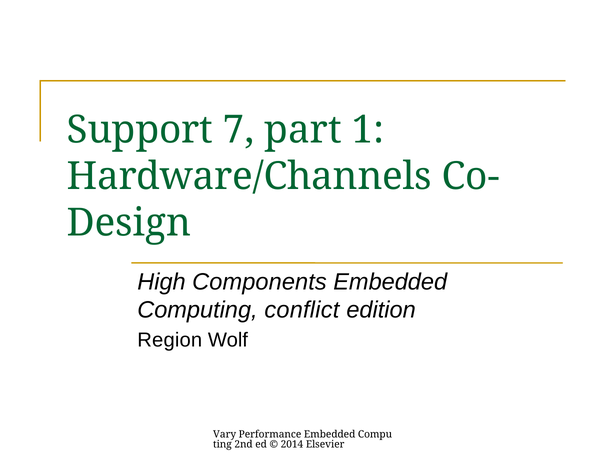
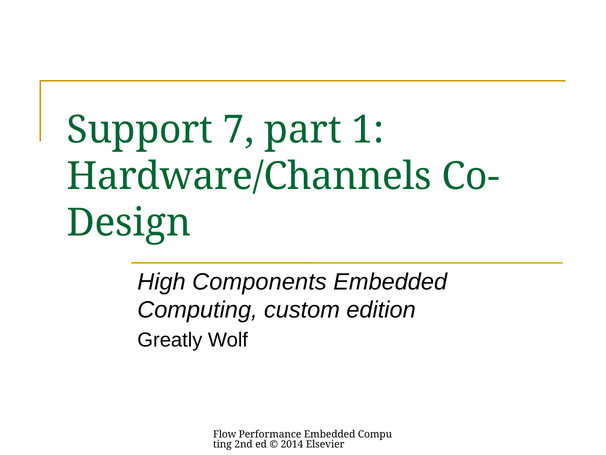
conflict: conflict -> custom
Region: Region -> Greatly
Vary: Vary -> Flow
